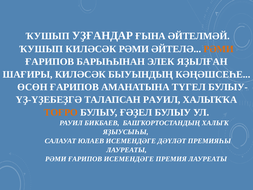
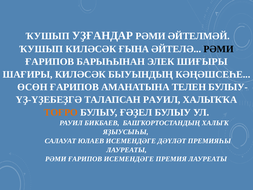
УҘҒАНДАР ҒЫНА: ҒЫНА -> РӘМИ
КИЛӘСӘК РӘМИ: РӘМИ -> ҒЫНА
РӘМИ at (219, 49) colour: orange -> black
ЯҘЫЛҒАН: ЯҘЫЛҒАН -> ШИҒЫРЫ
ТҮГЕЛ: ТҮГЕЛ -> ТЕЛЕН
